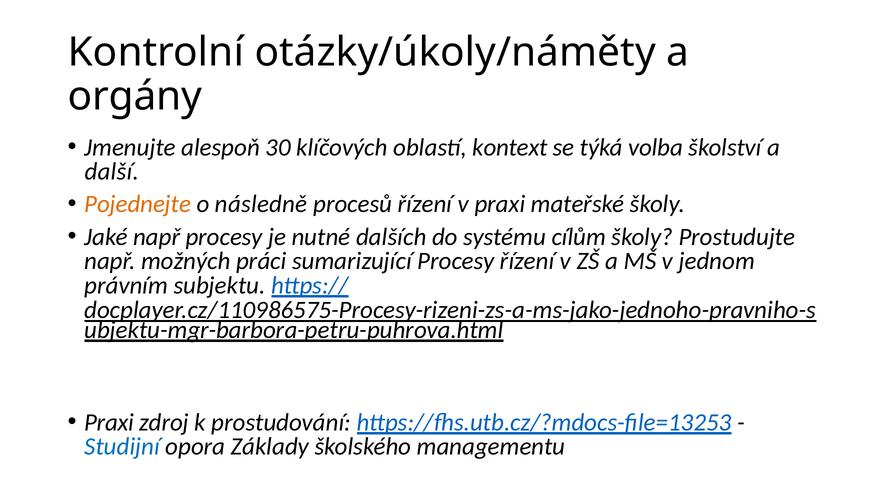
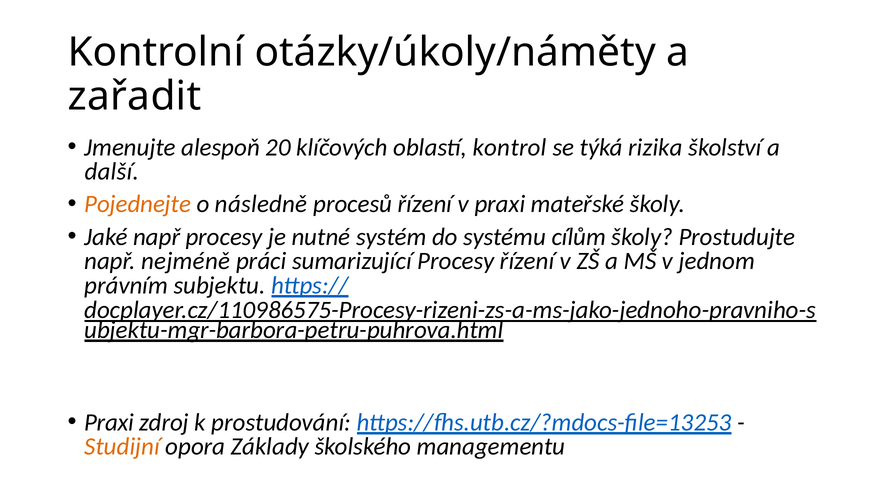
orgány: orgány -> zařadit
30: 30 -> 20
kontext: kontext -> kontrol
volba: volba -> rizika
dalších: dalších -> systém
možných: možných -> nejméně
Studijní colour: blue -> orange
